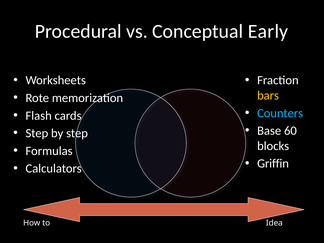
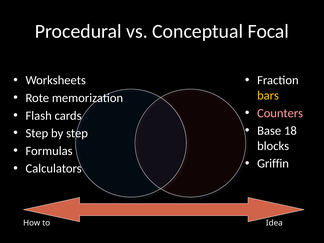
Early: Early -> Focal
Counters colour: light blue -> pink
60: 60 -> 18
